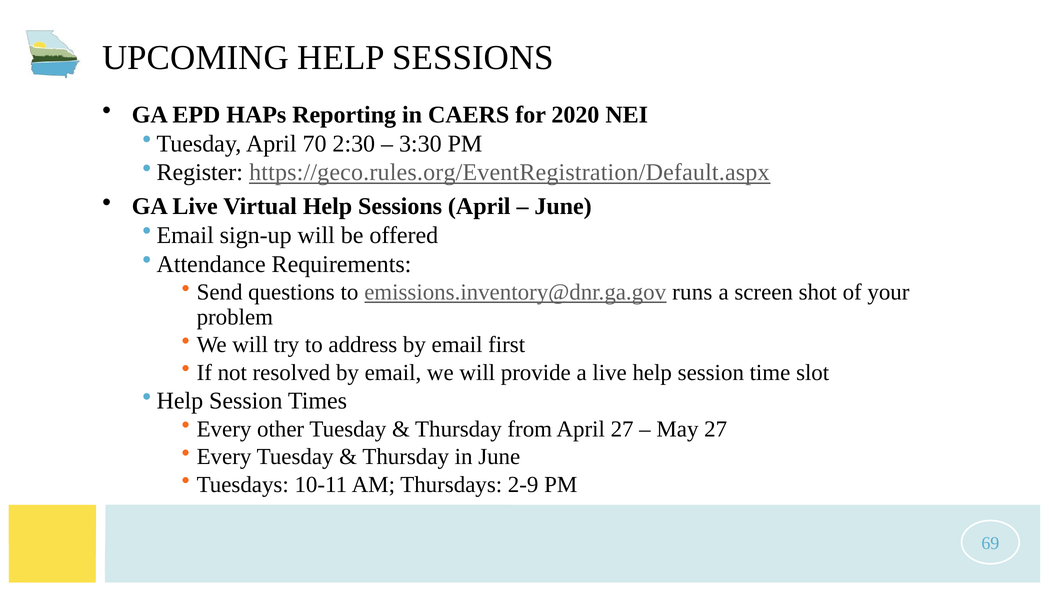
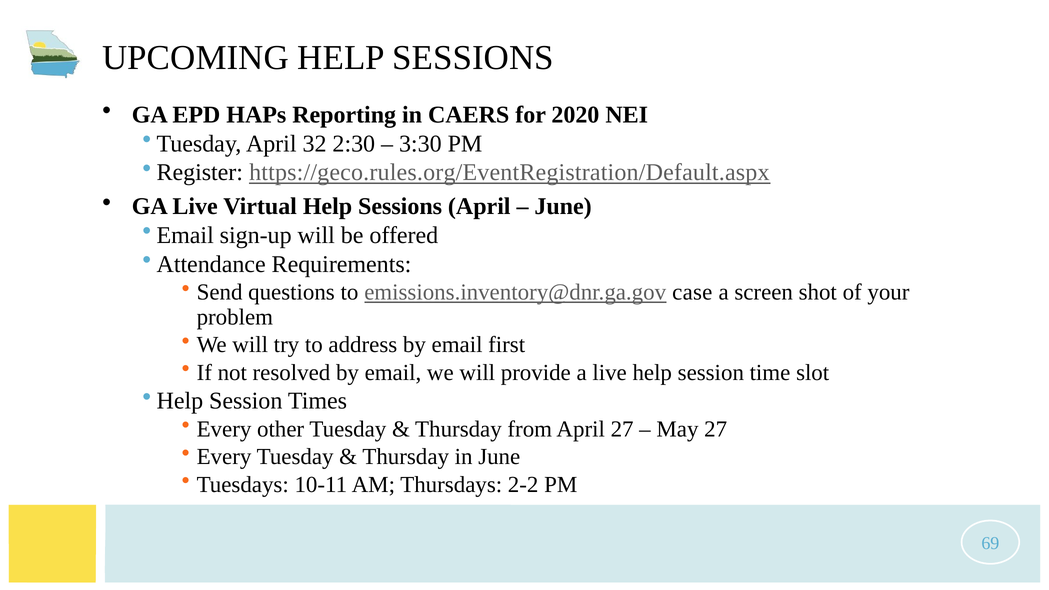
70: 70 -> 32
runs: runs -> case
2-9: 2-9 -> 2-2
